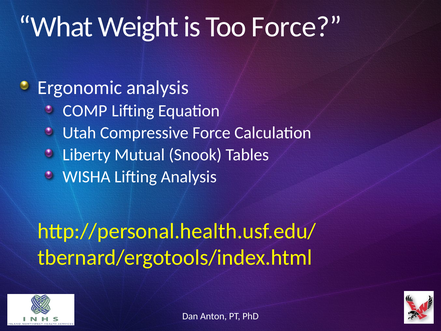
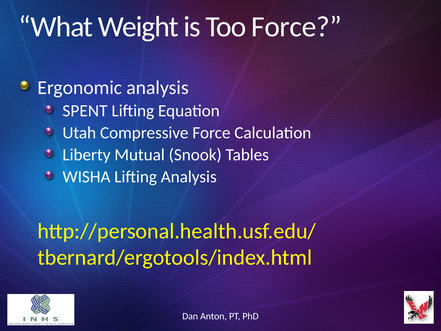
COMP: COMP -> SPENT
